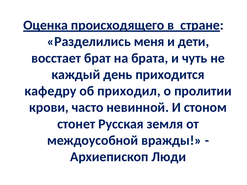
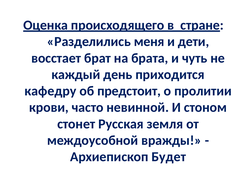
приходил: приходил -> предстоит
Люди: Люди -> Будет
